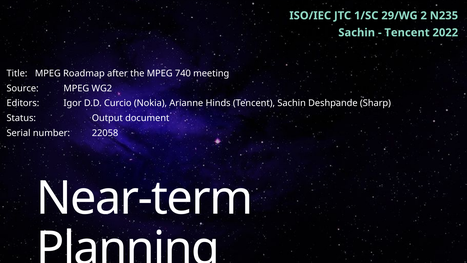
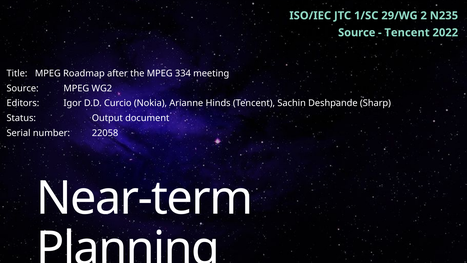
Sachin at (357, 33): Sachin -> Source
740: 740 -> 334
